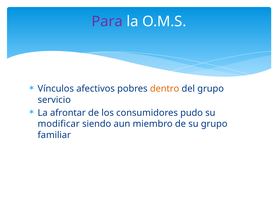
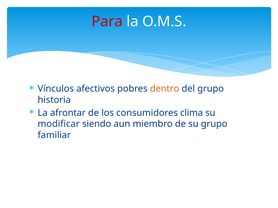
Para colour: purple -> red
servicio: servicio -> historia
pudo: pudo -> clima
